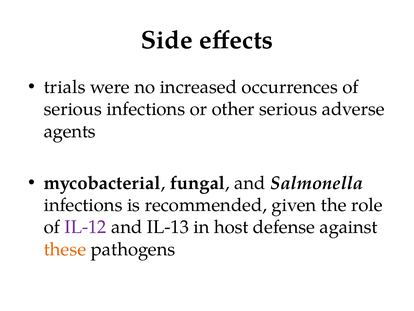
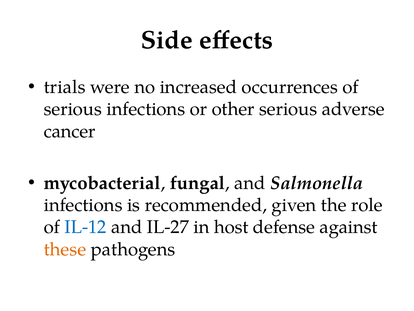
agents: agents -> cancer
IL-12 colour: purple -> blue
IL-13: IL-13 -> IL-27
